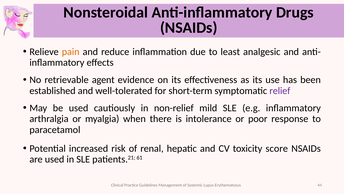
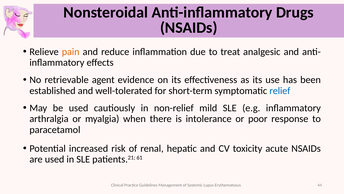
least: least -> treat
relief colour: purple -> blue
score: score -> acute
